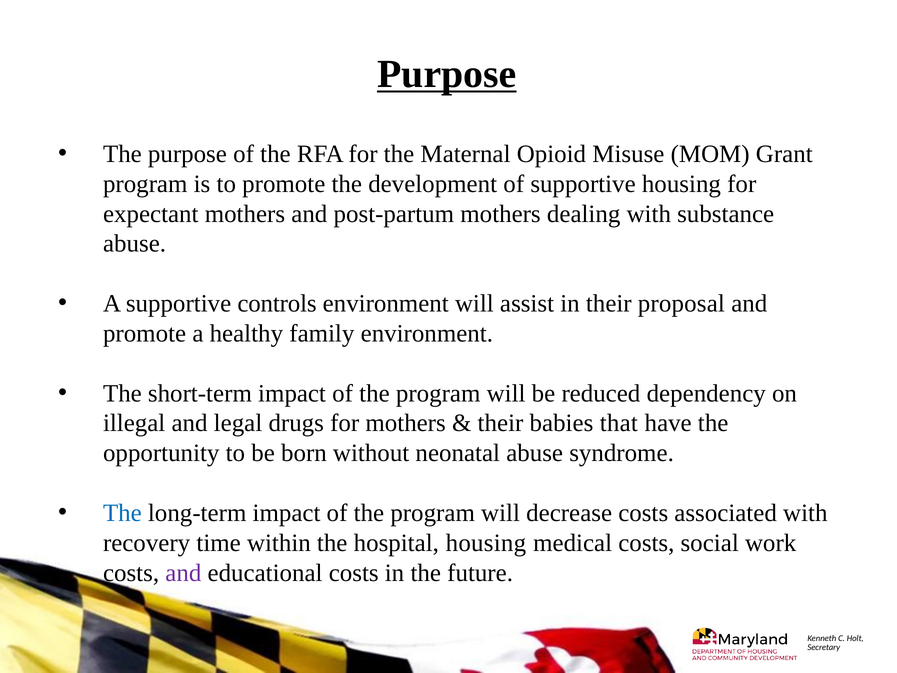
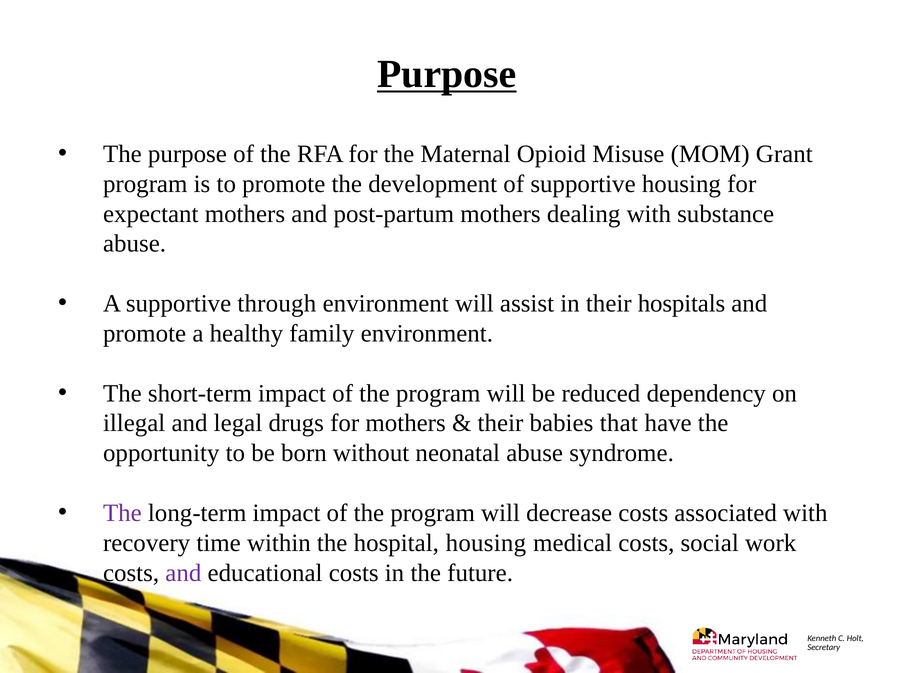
controls: controls -> through
proposal: proposal -> hospitals
The at (122, 513) colour: blue -> purple
